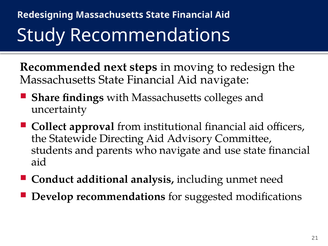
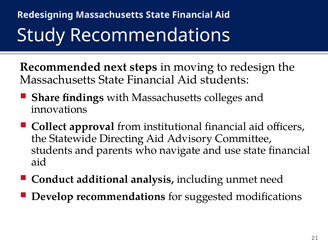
Aid navigate: navigate -> students
uncertainty: uncertainty -> innovations
